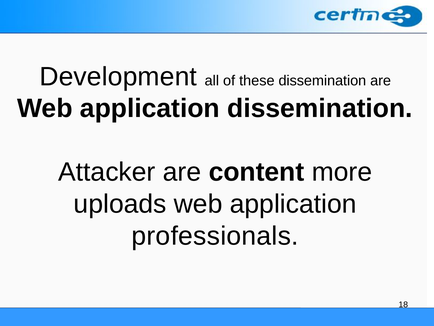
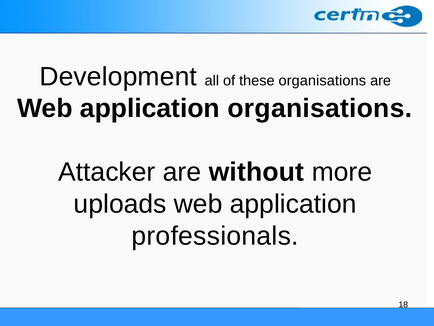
these dissemination: dissemination -> organisations
application dissemination: dissemination -> organisations
content: content -> without
